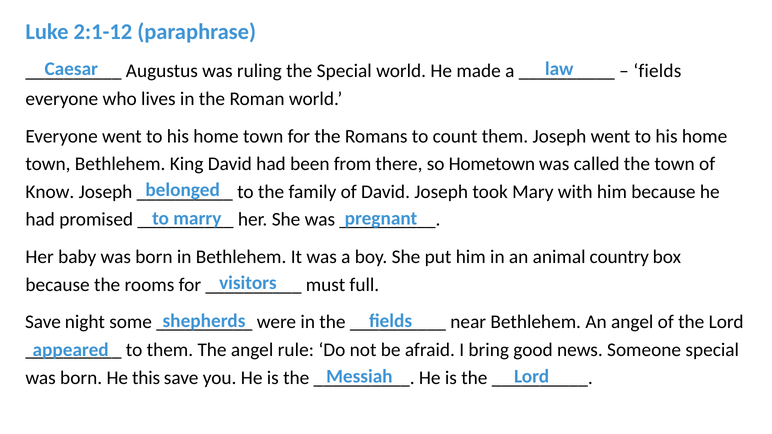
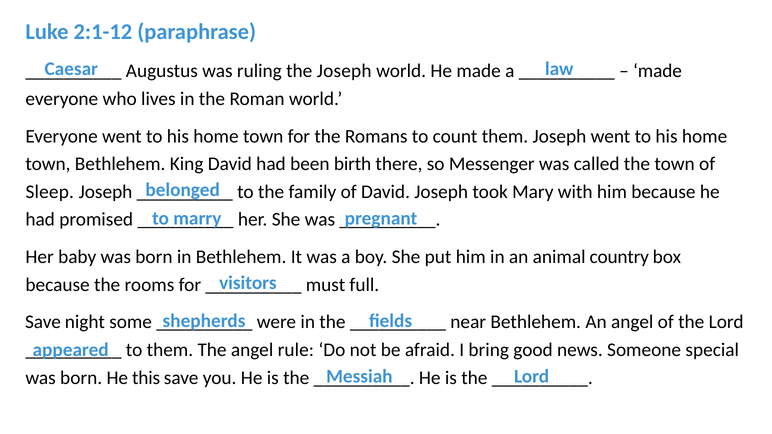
the Special: Special -> Joseph
fields at (657, 71): fields -> made
from: from -> birth
Hometown: Hometown -> Messenger
Know: Know -> Sleep
